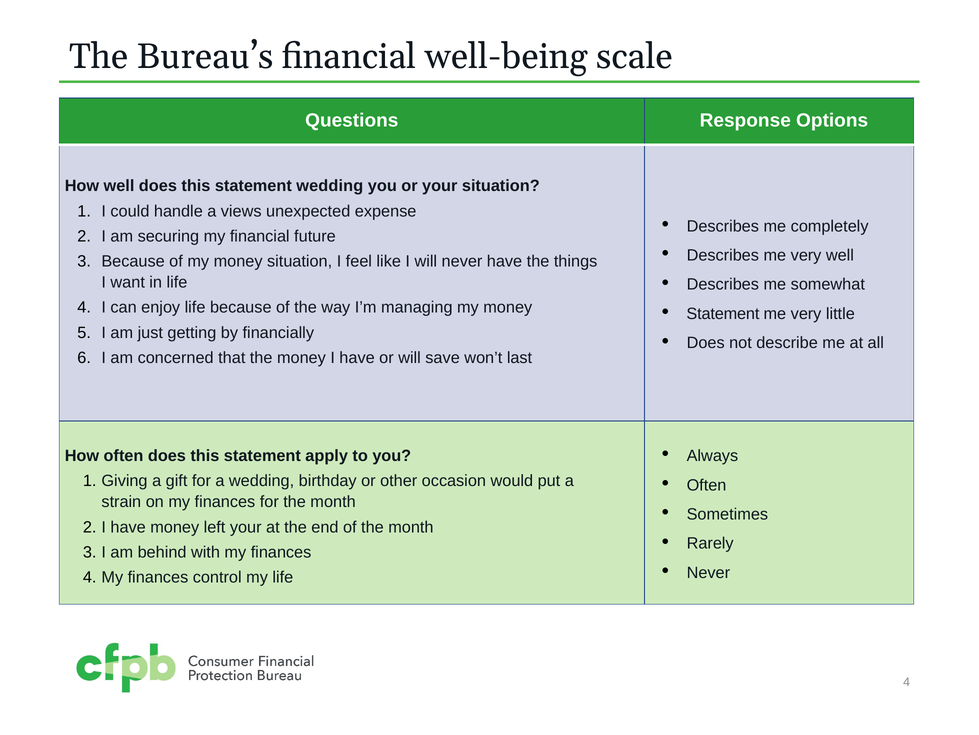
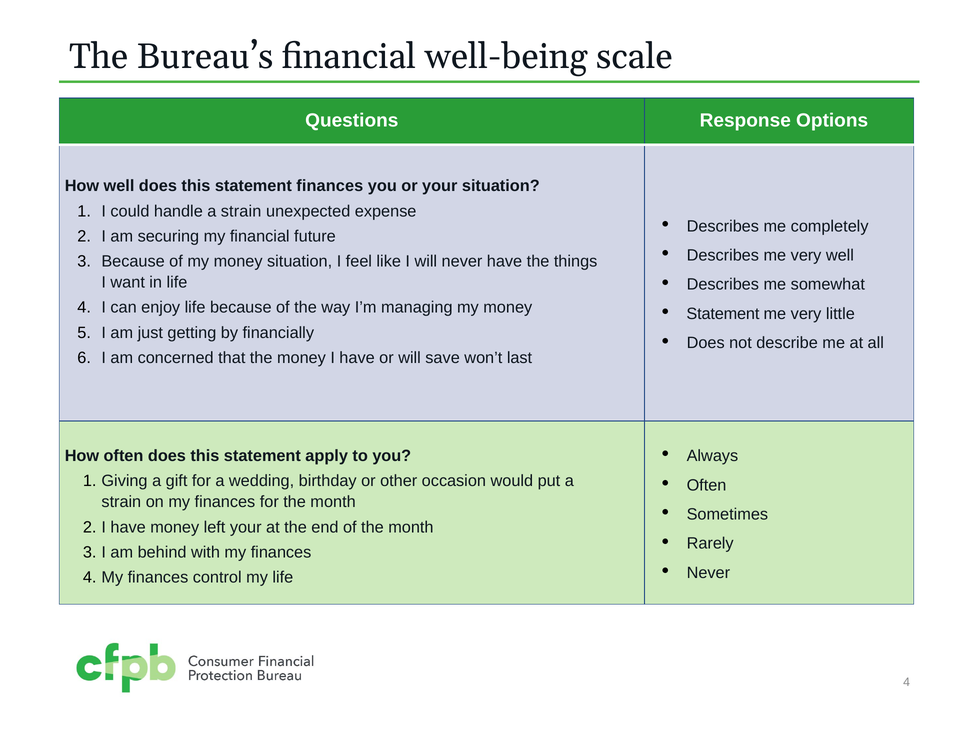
statement wedding: wedding -> finances
handle a views: views -> strain
